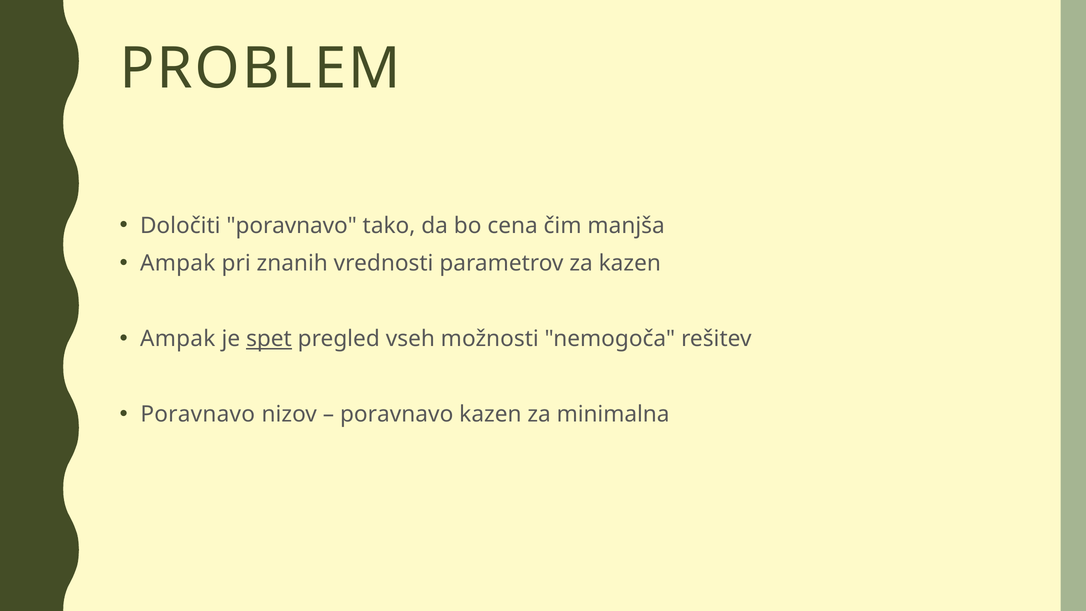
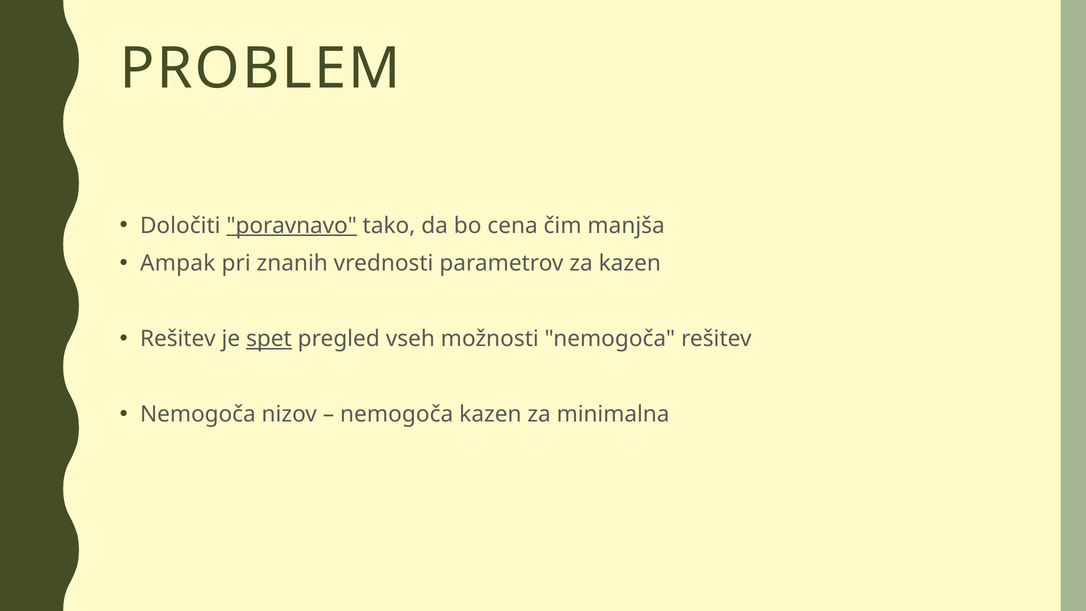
poravnavo at (292, 226) underline: none -> present
Ampak at (178, 339): Ampak -> Rešitev
Poravnavo at (198, 414): Poravnavo -> Nemogoča
poravnavo at (397, 414): poravnavo -> nemogoča
